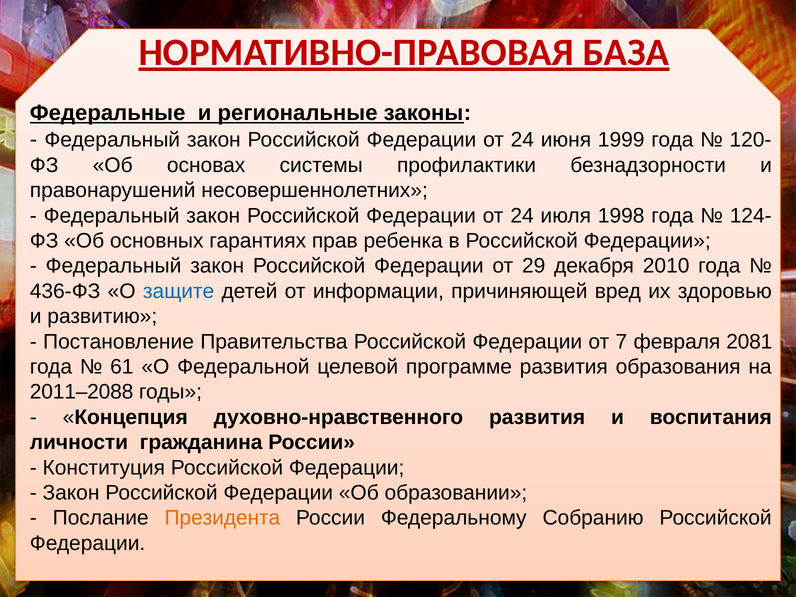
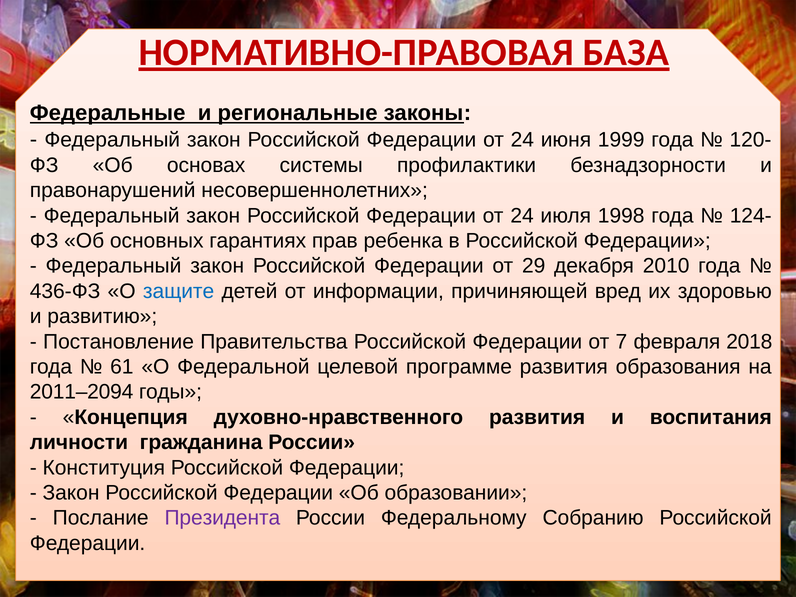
2081: 2081 -> 2018
2011–2088: 2011–2088 -> 2011–2094
Президента colour: orange -> purple
